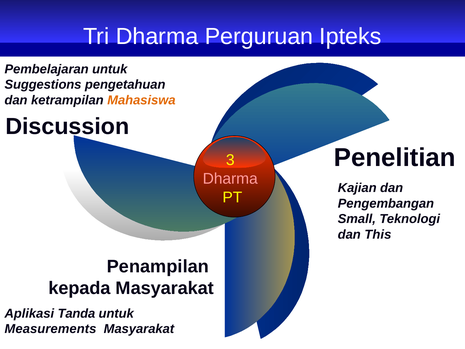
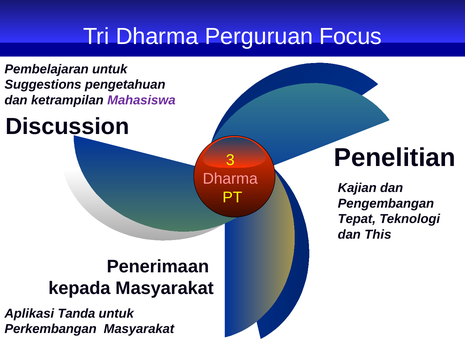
Ipteks: Ipteks -> Focus
Mahasiswa colour: orange -> purple
Small: Small -> Tepat
Penampilan: Penampilan -> Penerimaan
Measurements: Measurements -> Perkembangan
